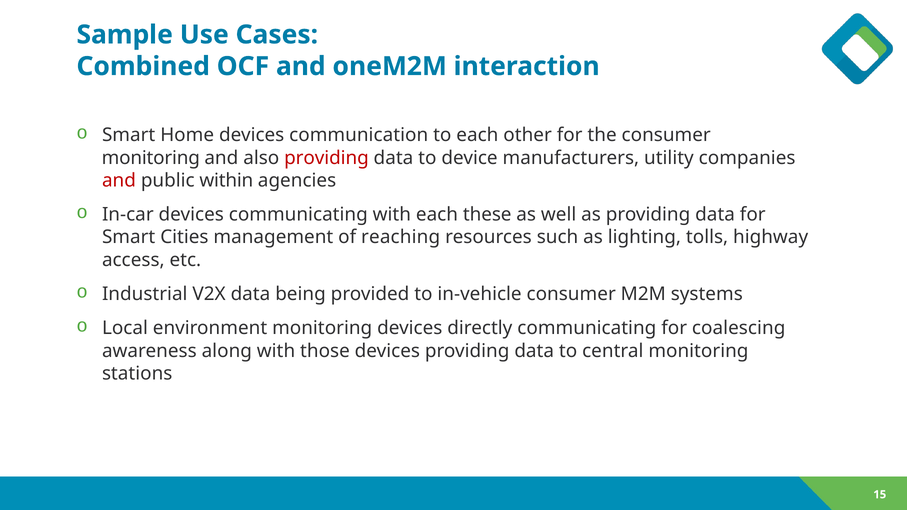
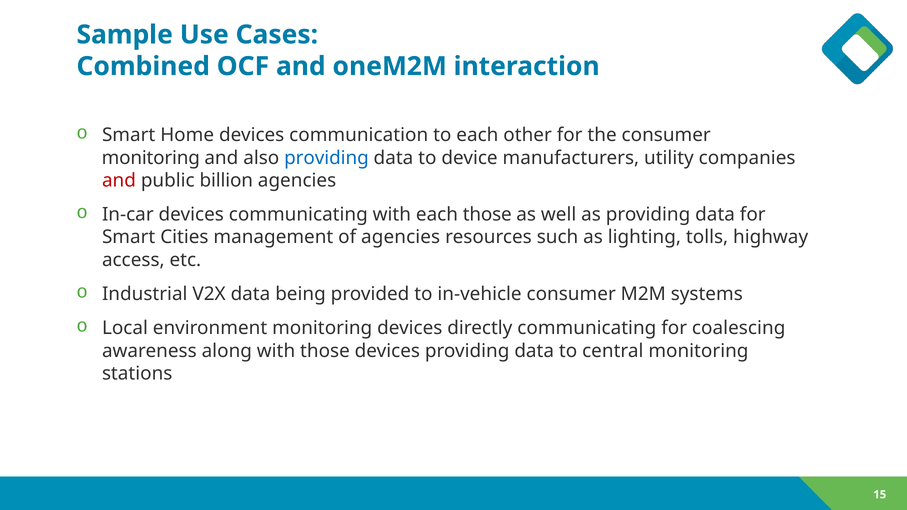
providing at (326, 158) colour: red -> blue
within: within -> billion
each these: these -> those
of reaching: reaching -> agencies
